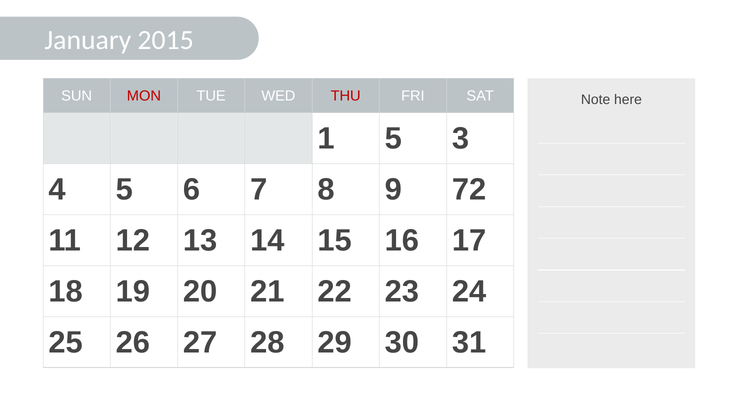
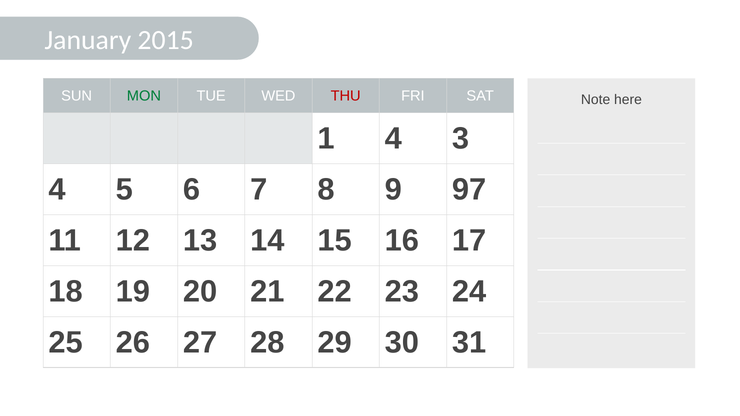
MON colour: red -> green
1 5: 5 -> 4
72: 72 -> 97
